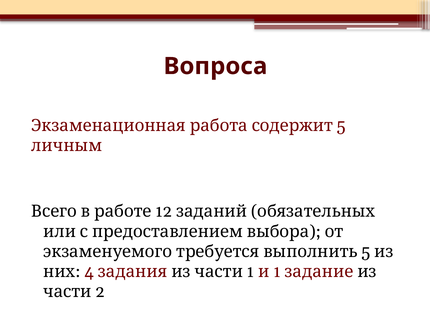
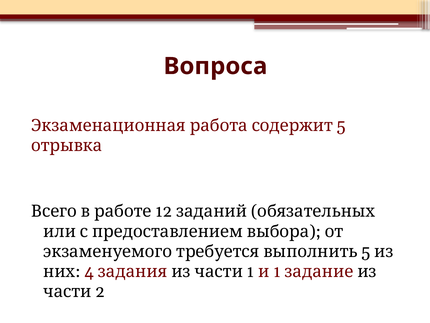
личным: личным -> отрывка
